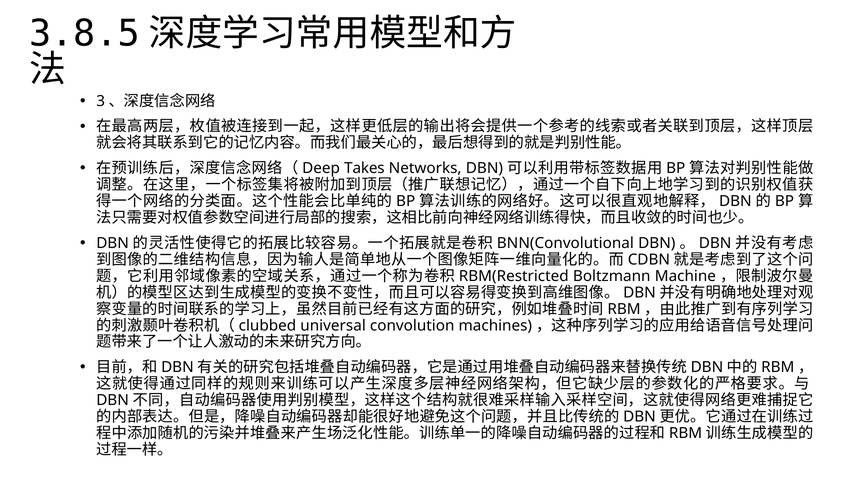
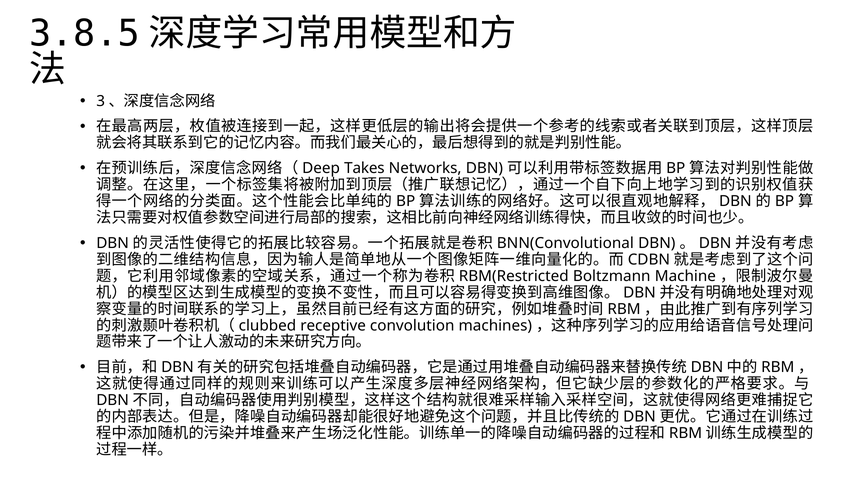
universal: universal -> receptive
